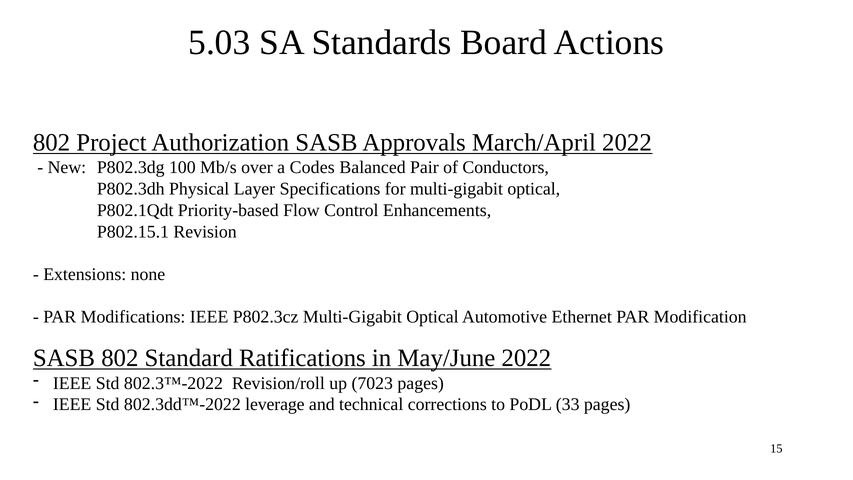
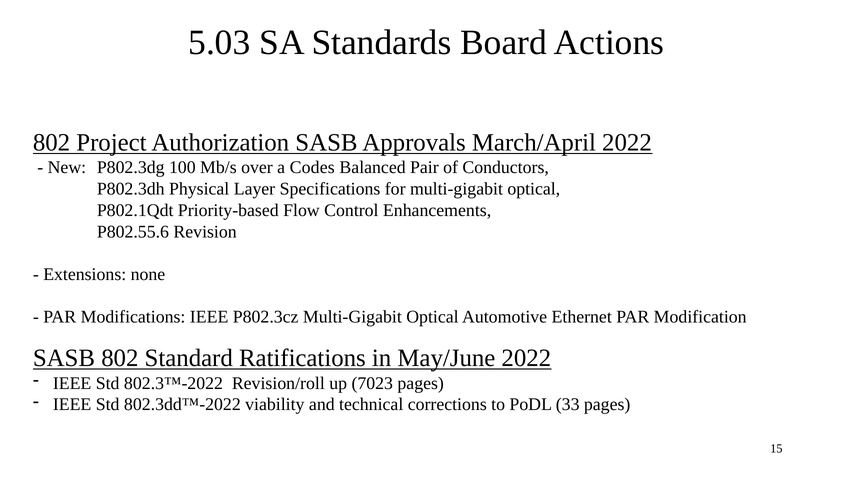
P802.15.1: P802.15.1 -> P802.55.6
leverage: leverage -> viability
